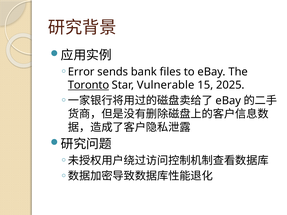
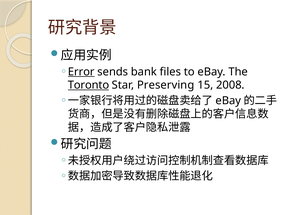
Error underline: none -> present
Vulnerable: Vulnerable -> Preserving
2025: 2025 -> 2008
